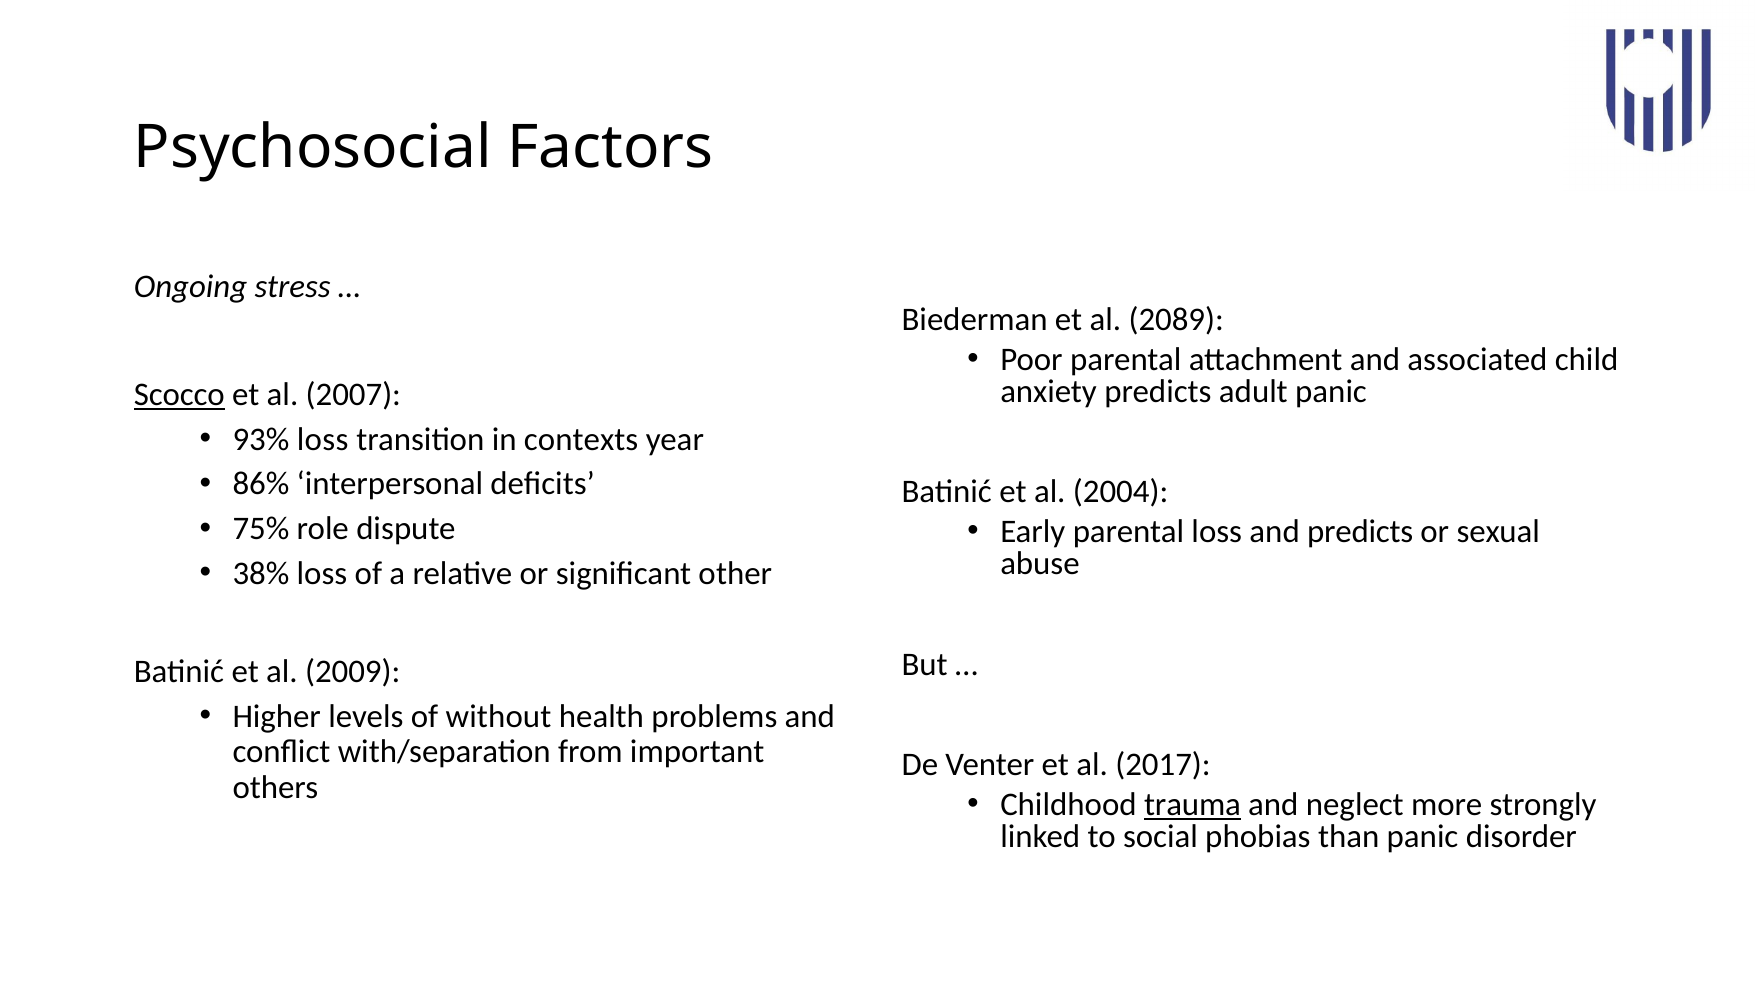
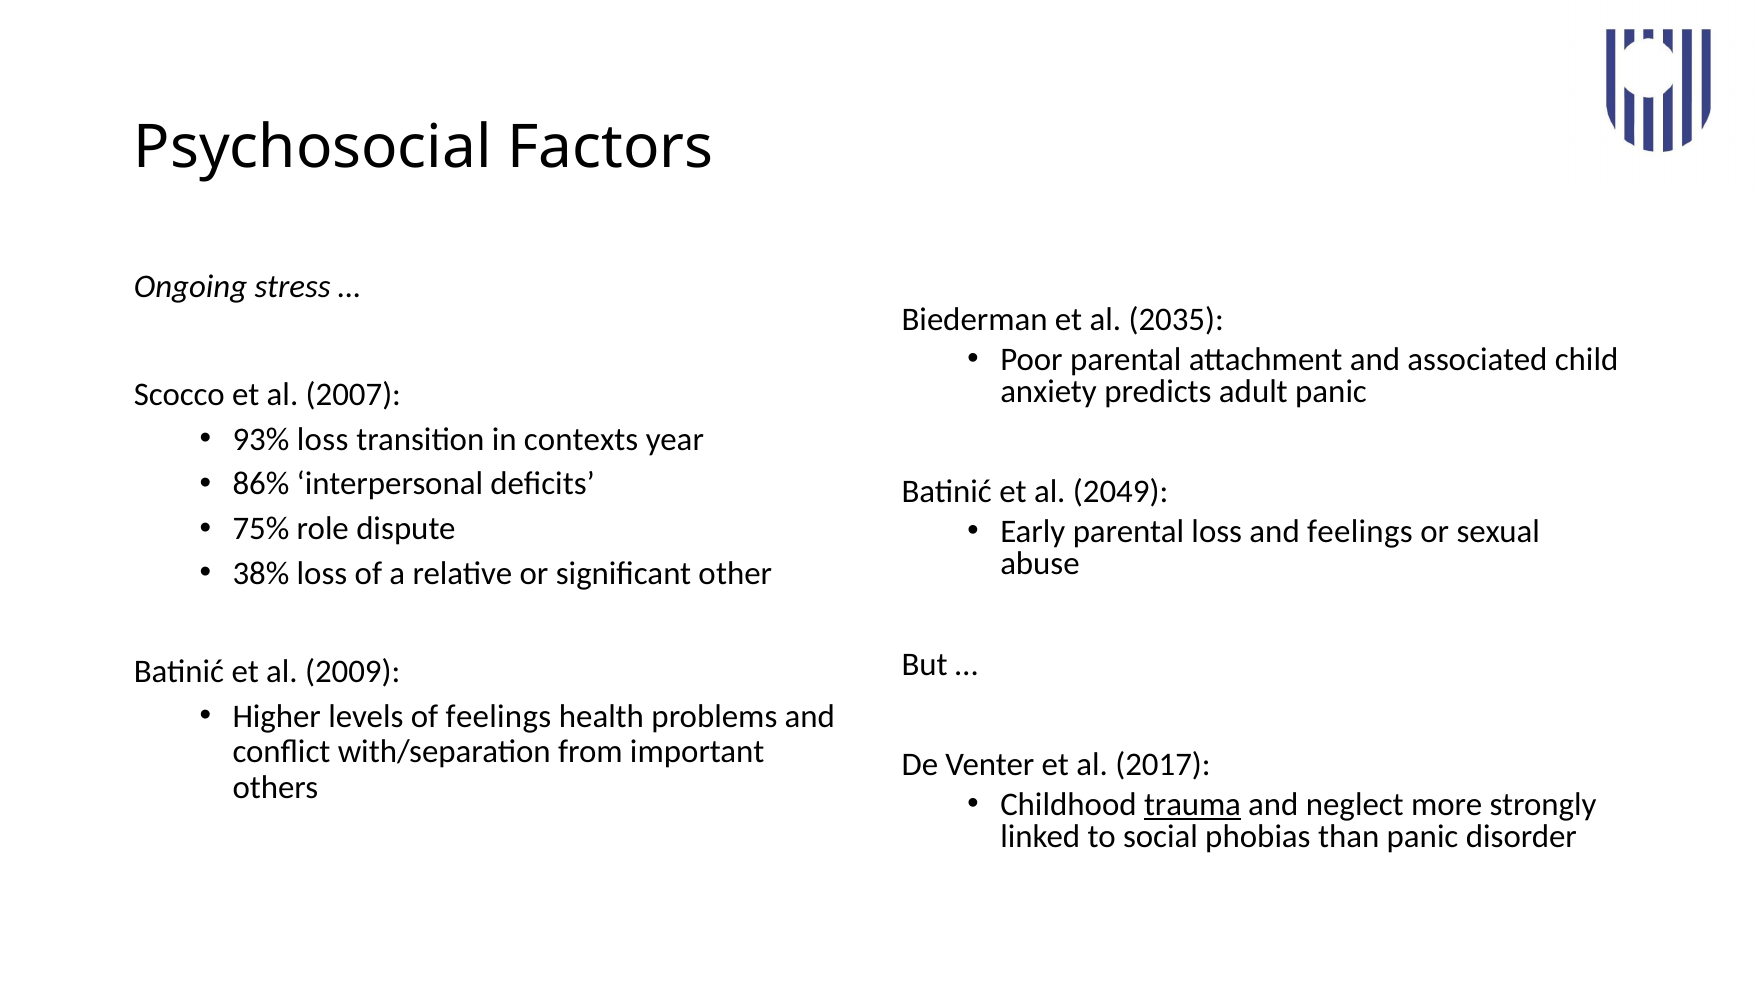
2089: 2089 -> 2035
Scocco underline: present -> none
2004: 2004 -> 2049
and predicts: predicts -> feelings
of without: without -> feelings
